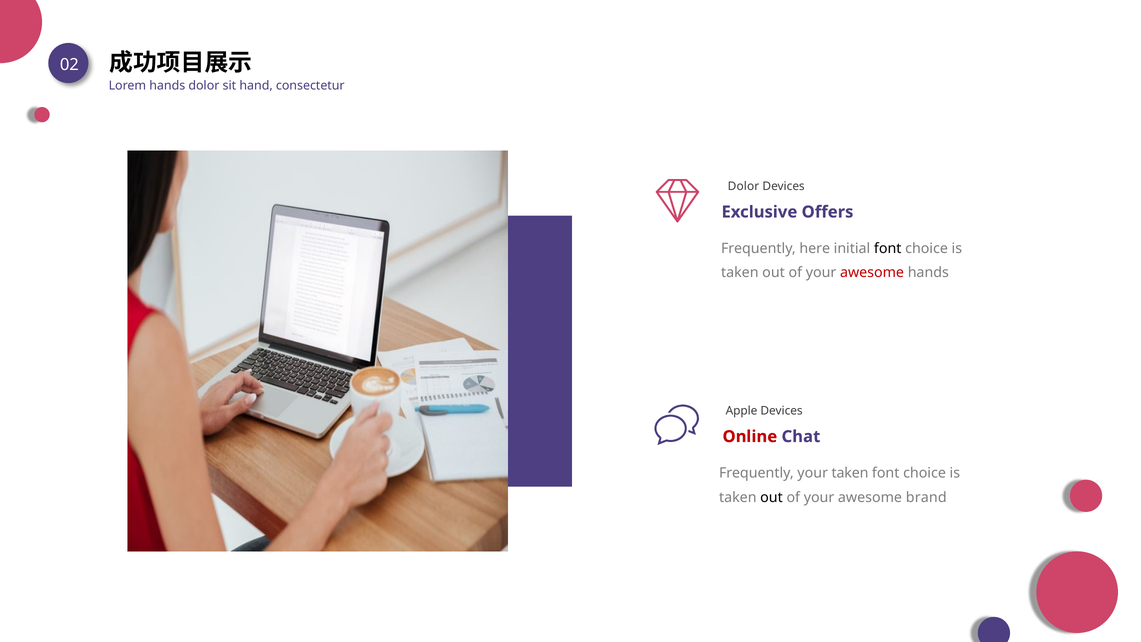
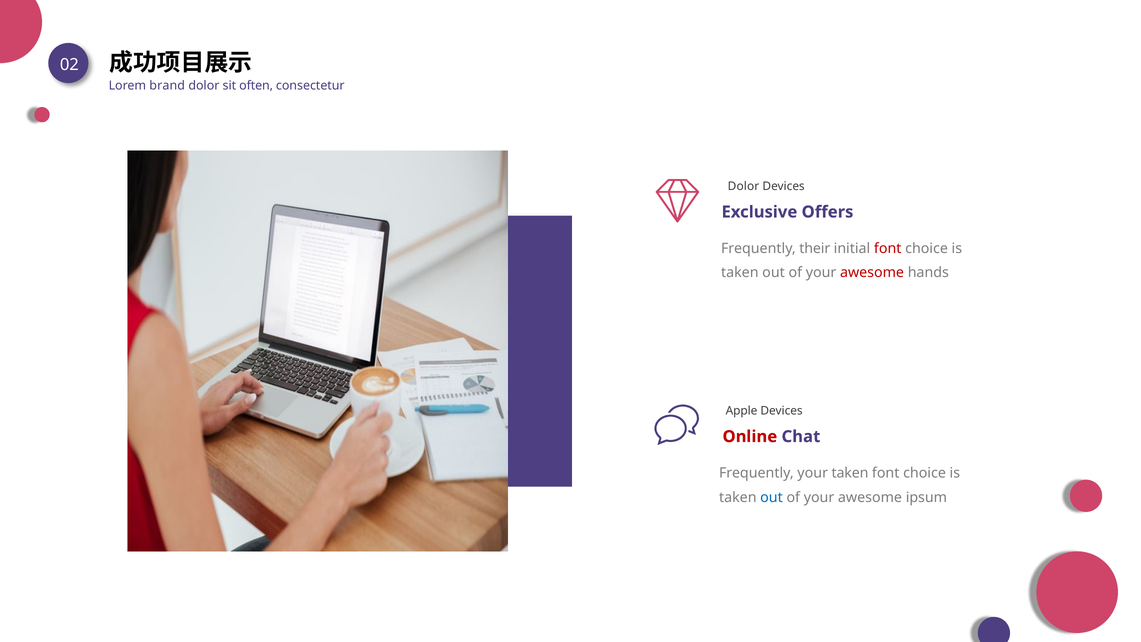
Lorem hands: hands -> brand
hand: hand -> often
here: here -> their
font at (888, 249) colour: black -> red
out at (772, 497) colour: black -> blue
brand: brand -> ipsum
